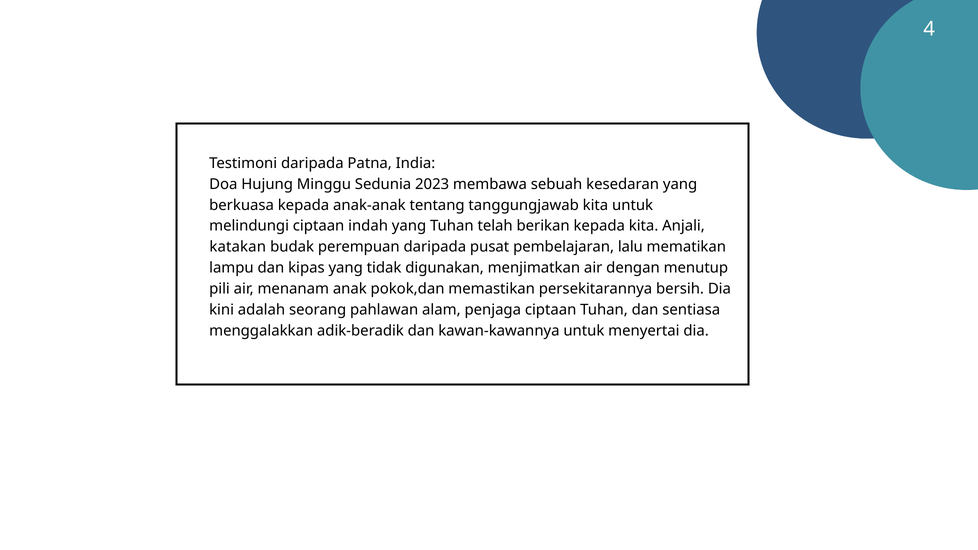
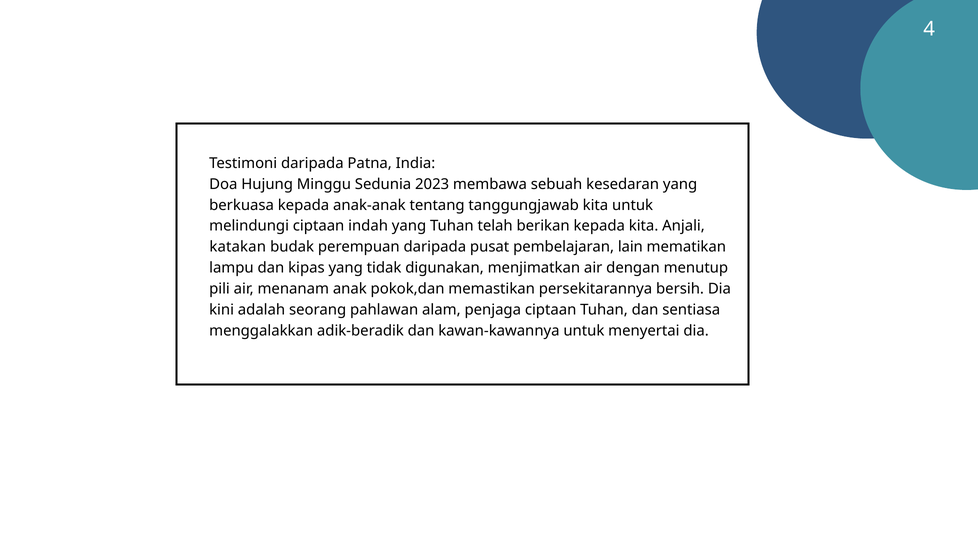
lalu: lalu -> lain
